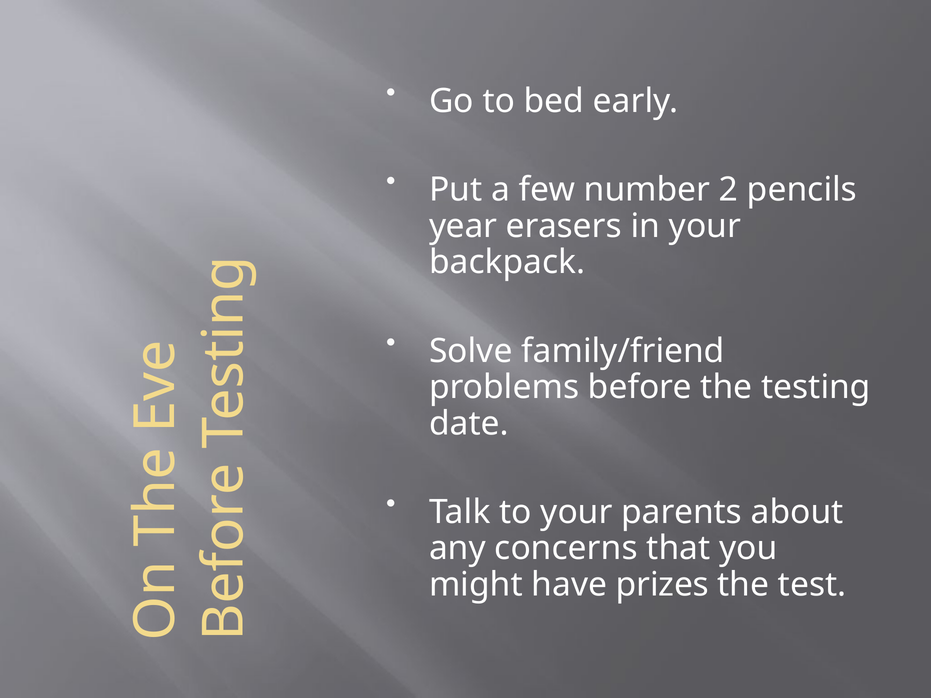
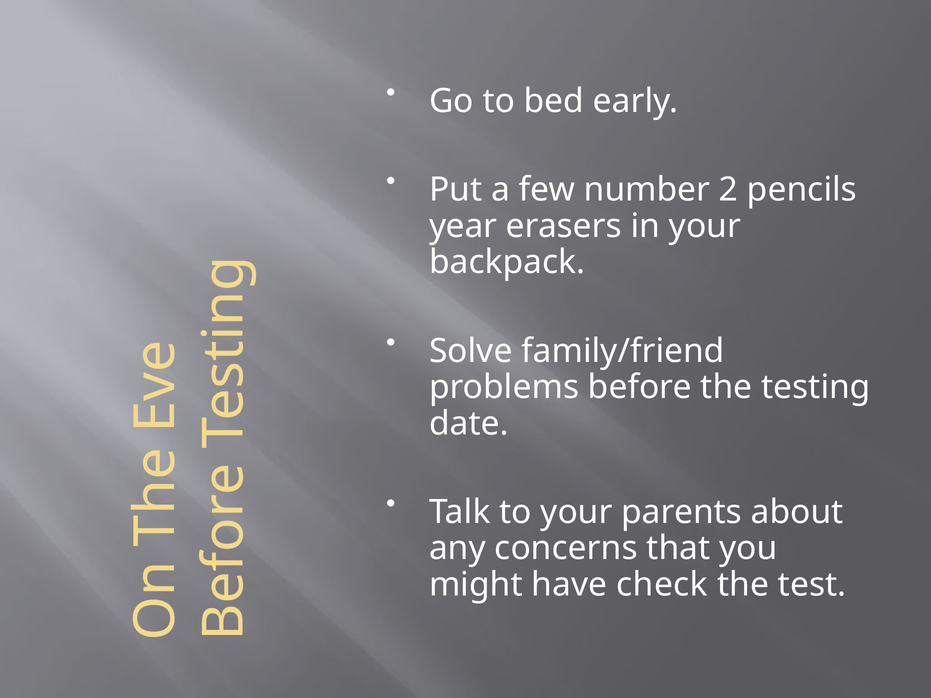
prizes: prizes -> check
